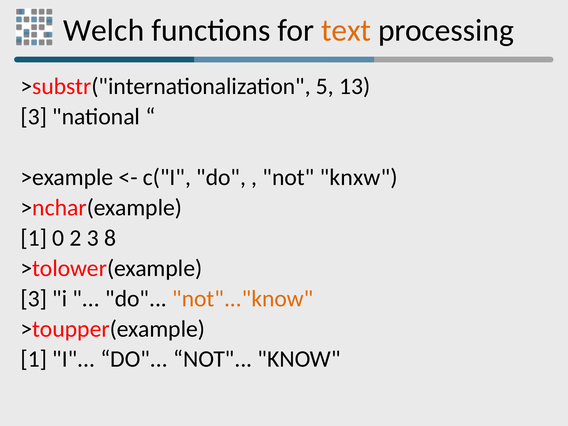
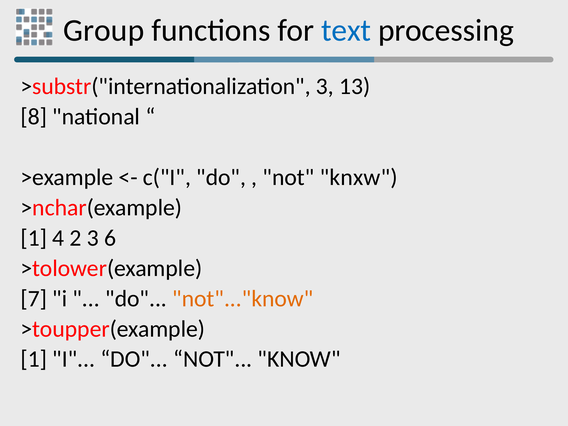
Welch: Welch -> Group
text colour: orange -> blue
>substr("internationalization 5: 5 -> 3
3 at (34, 117): 3 -> 8
0: 0 -> 4
8: 8 -> 6
3 at (34, 299): 3 -> 7
